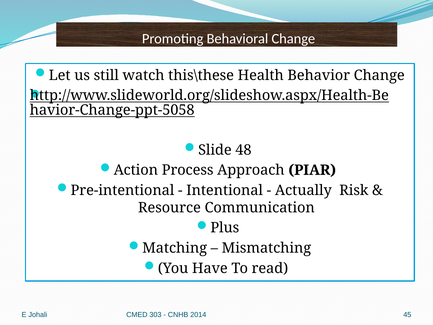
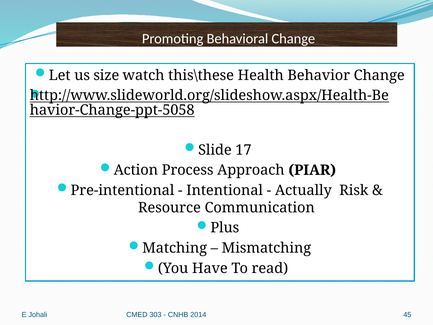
still: still -> size
48: 48 -> 17
